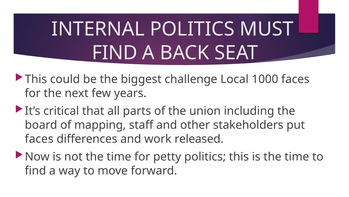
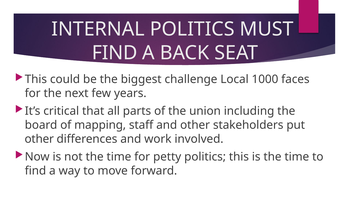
faces at (39, 139): faces -> other
released: released -> involved
